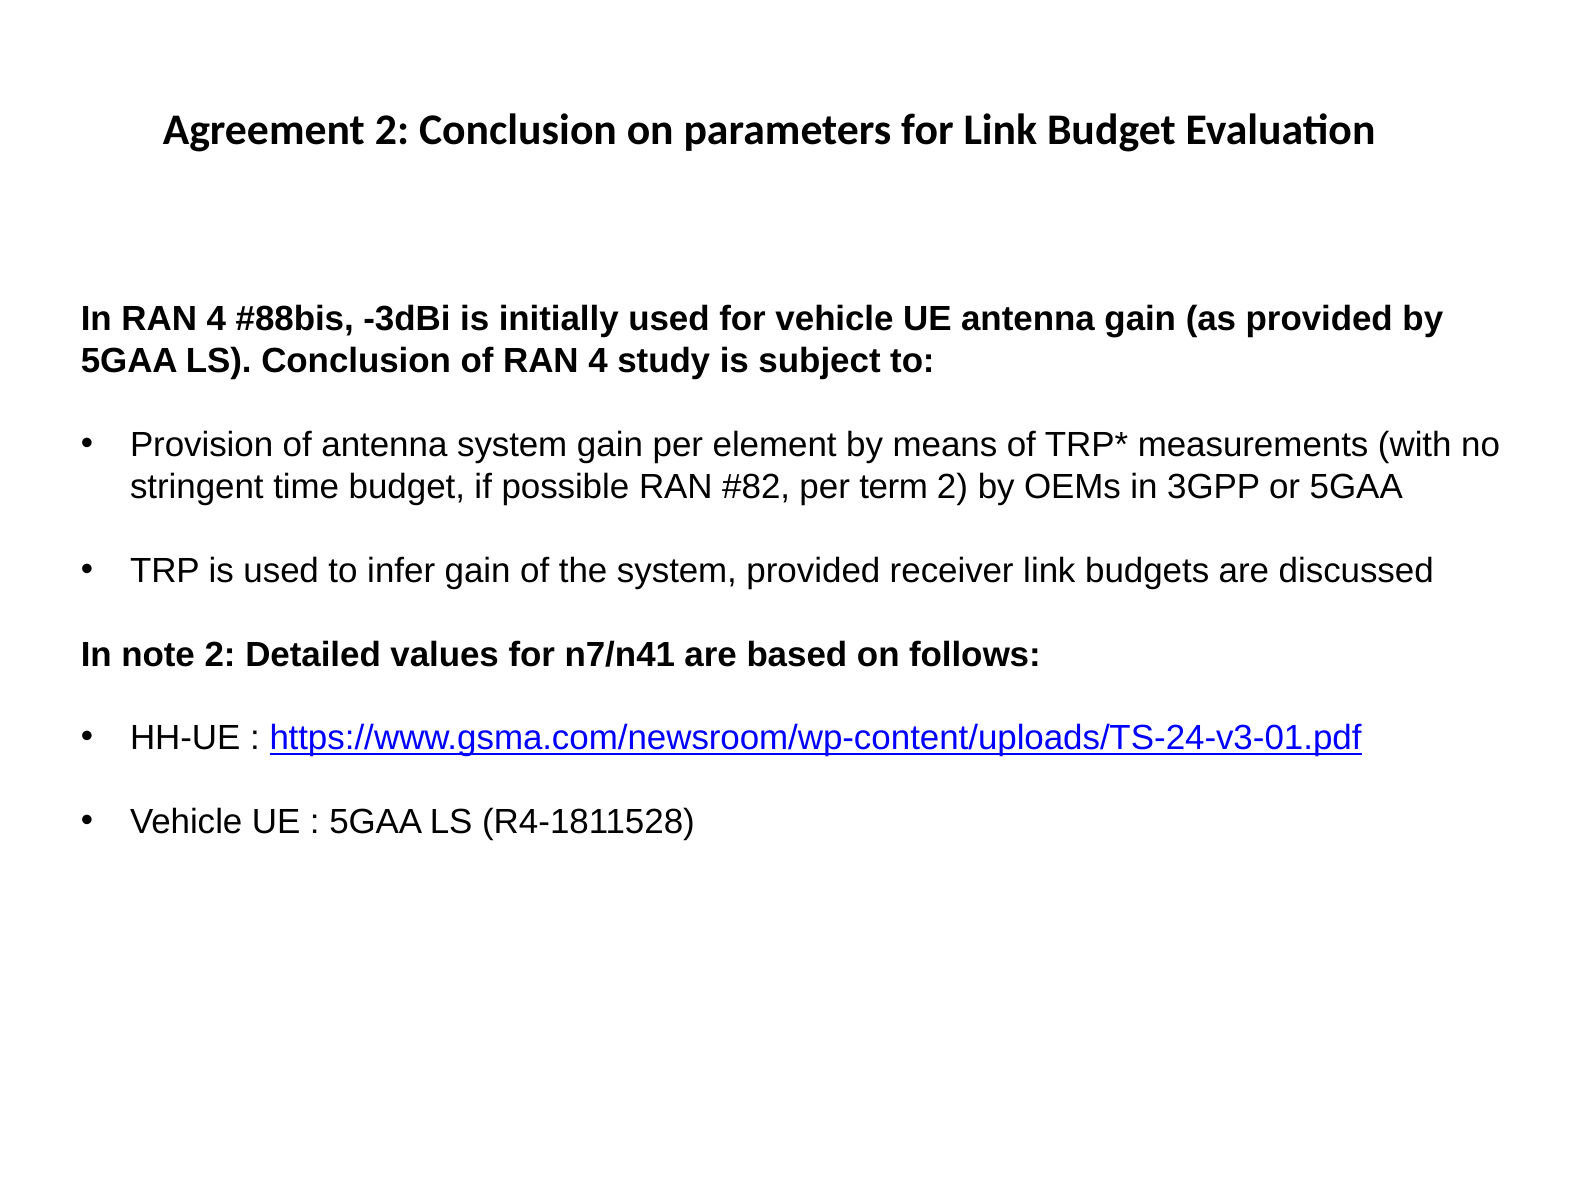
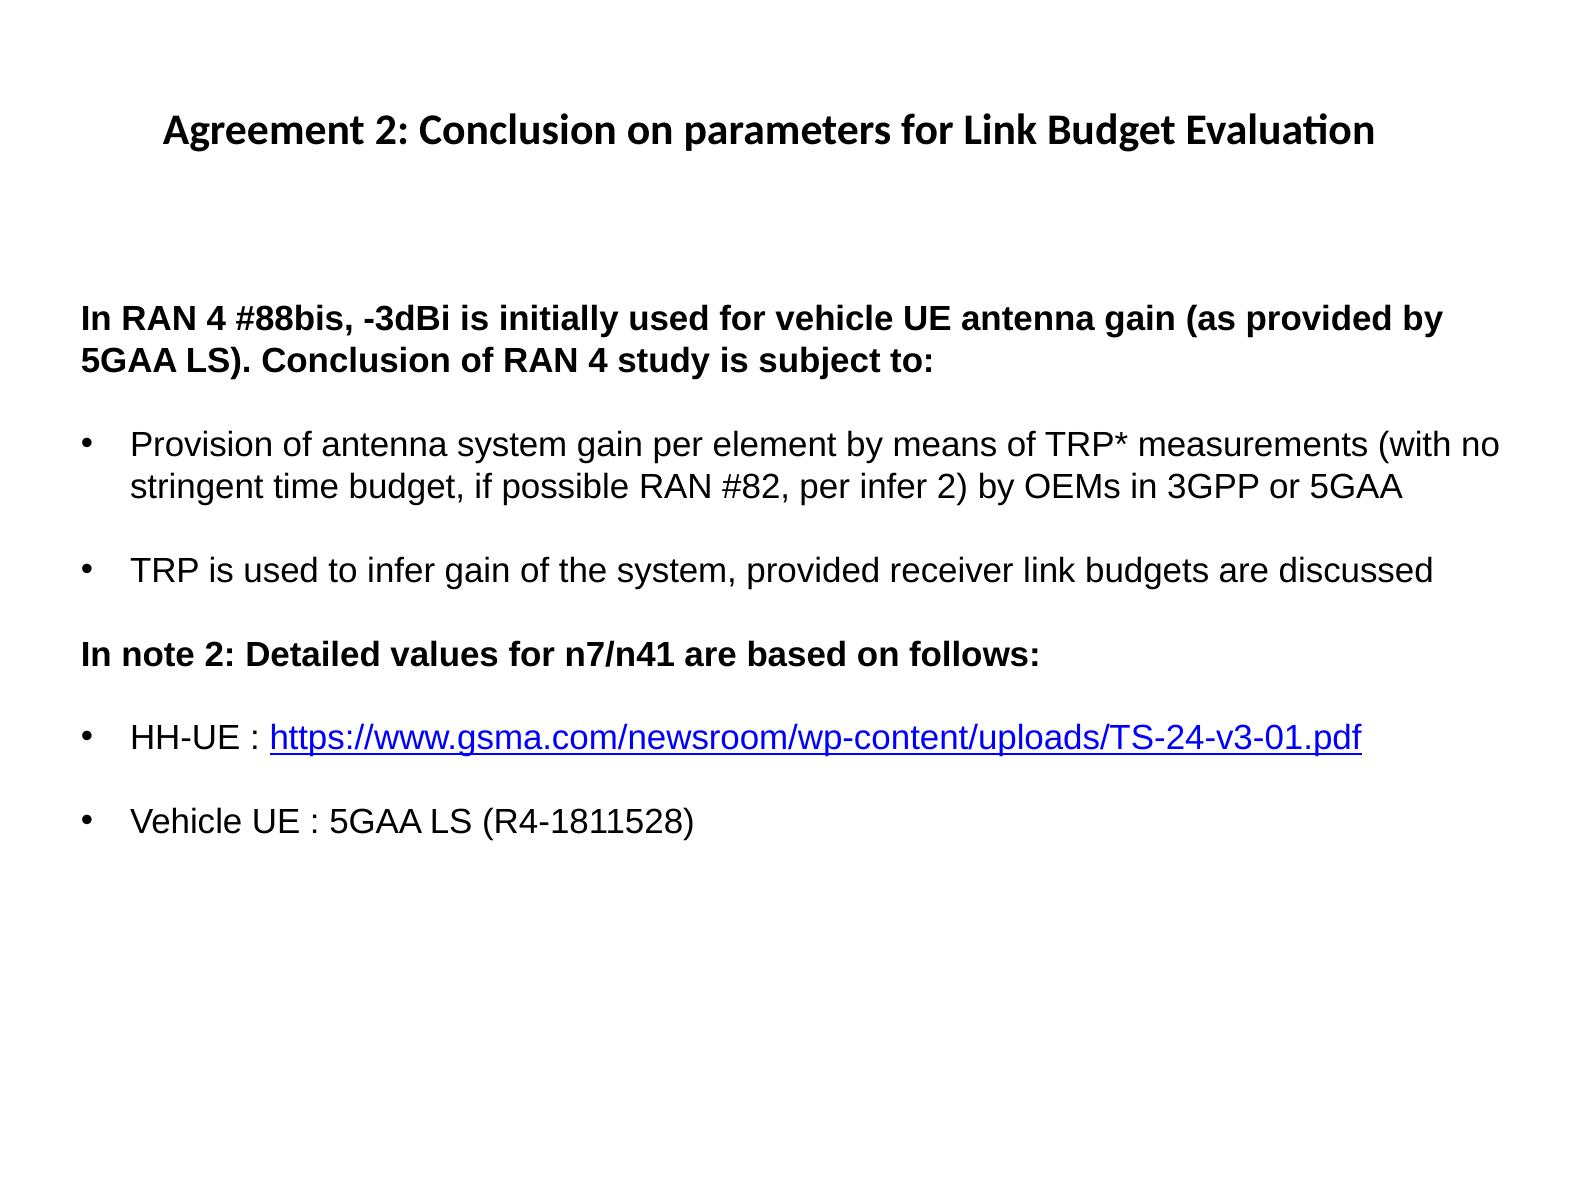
per term: term -> infer
